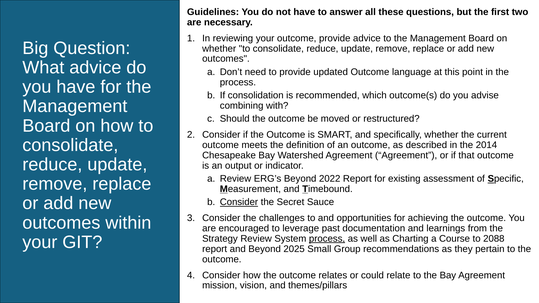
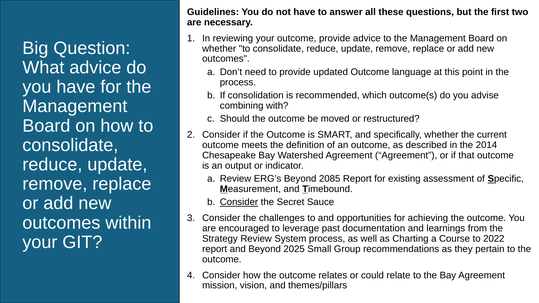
2022: 2022 -> 2085
process at (327, 239) underline: present -> none
2088: 2088 -> 2022
